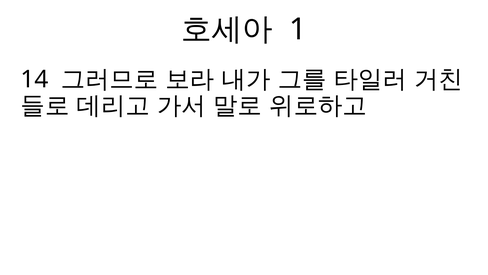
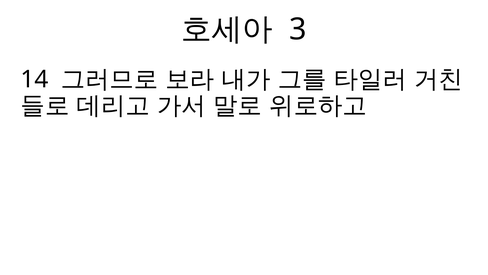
1: 1 -> 3
